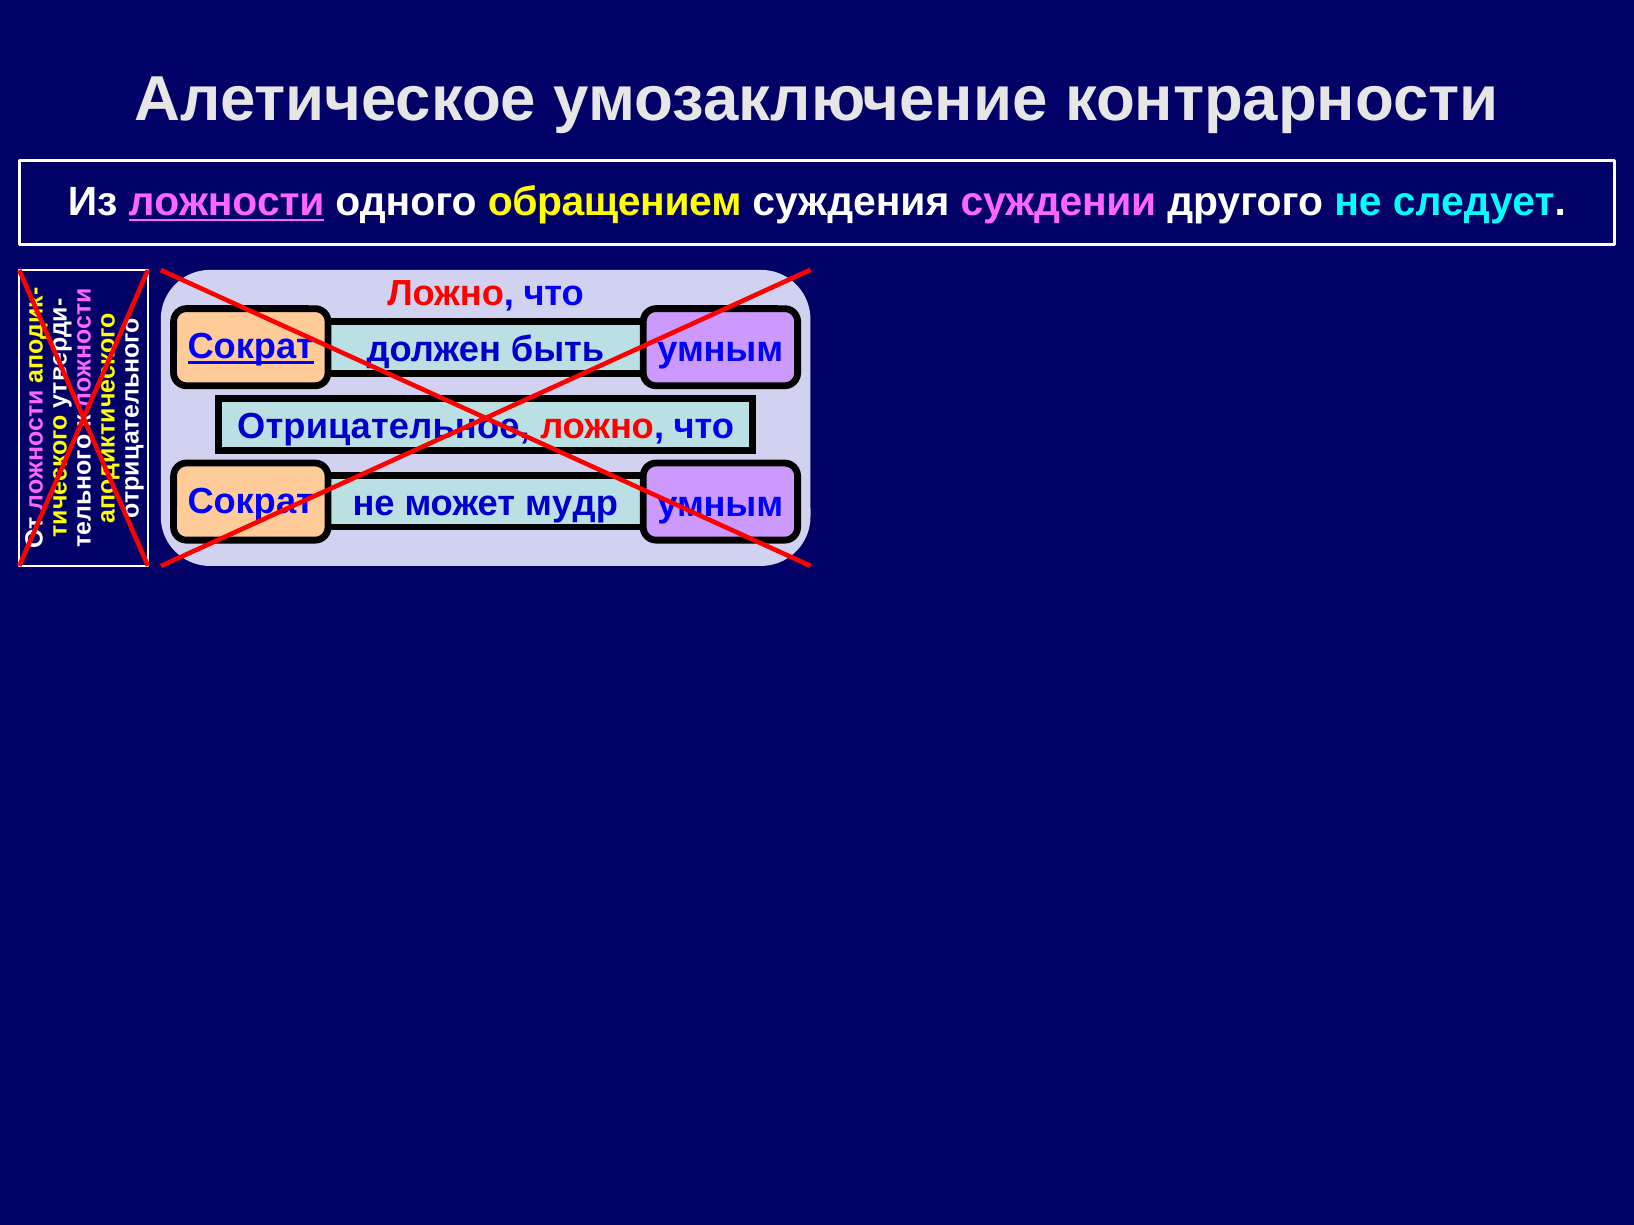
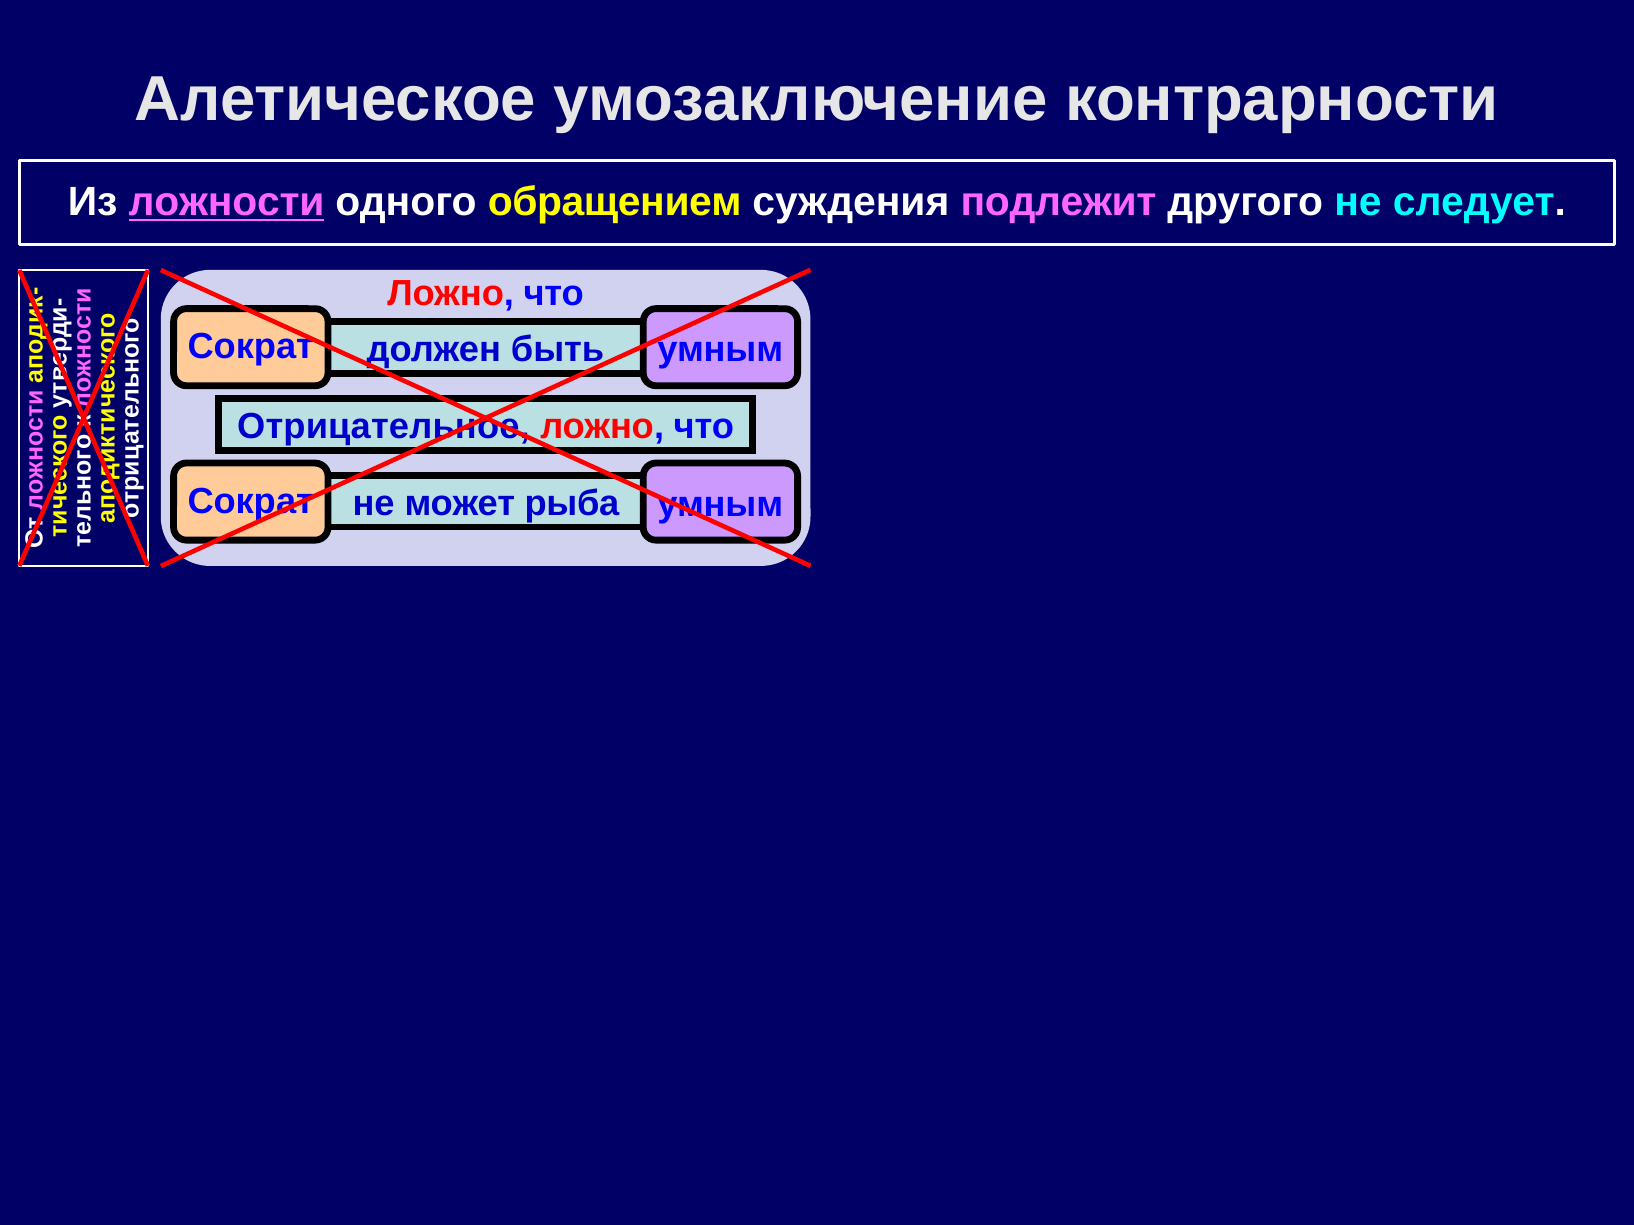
суждении: суждении -> подлежит
Сократ at (251, 347) underline: present -> none
мудр: мудр -> рыба
